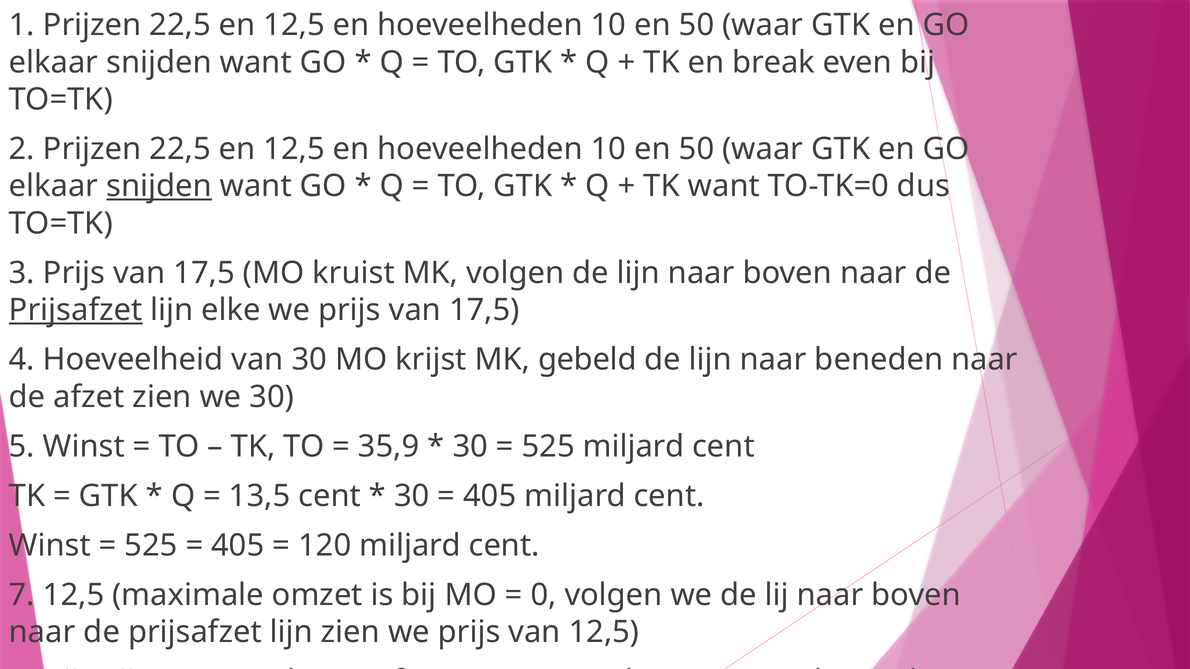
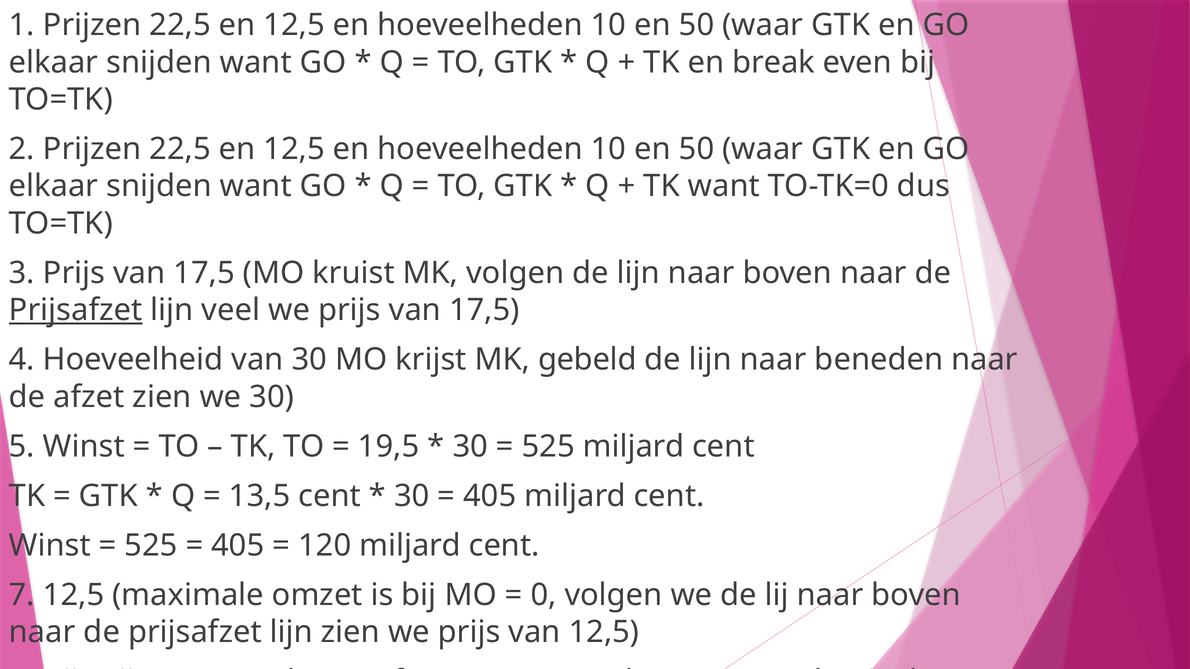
snijden at (159, 186) underline: present -> none
elke: elke -> veel
35,9: 35,9 -> 19,5
